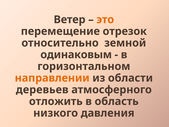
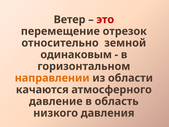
это colour: orange -> red
деревьев: деревьев -> качаются
отложить: отложить -> давление
